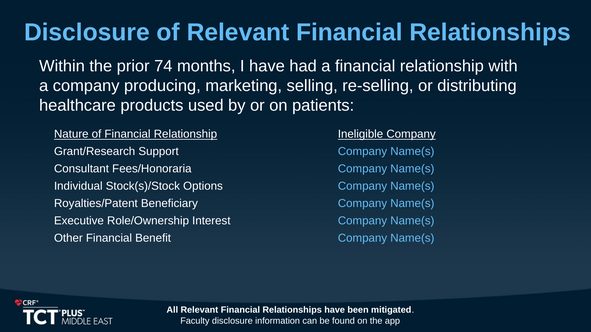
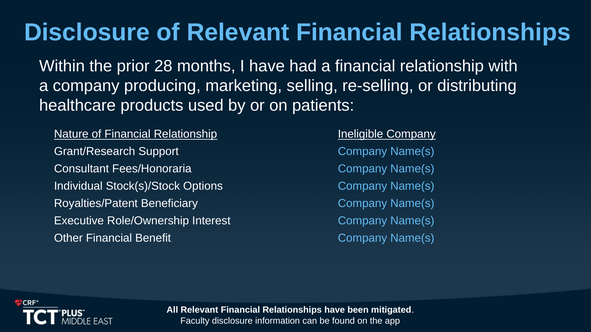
74: 74 -> 28
